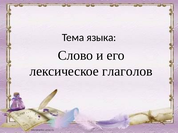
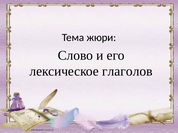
языка: языка -> жюри
